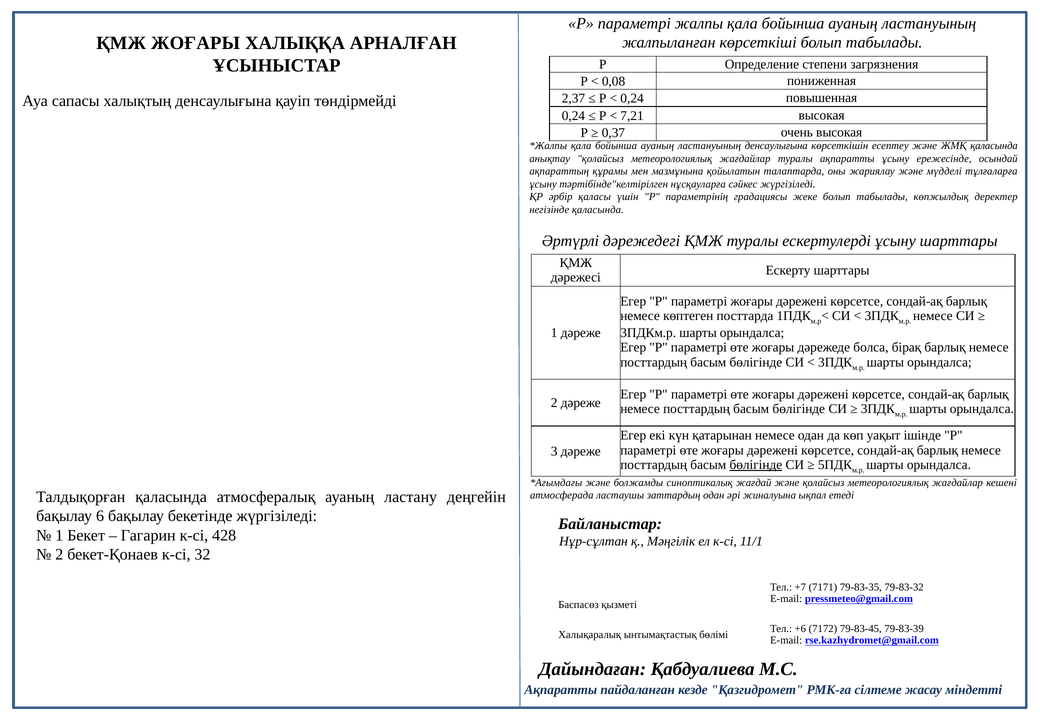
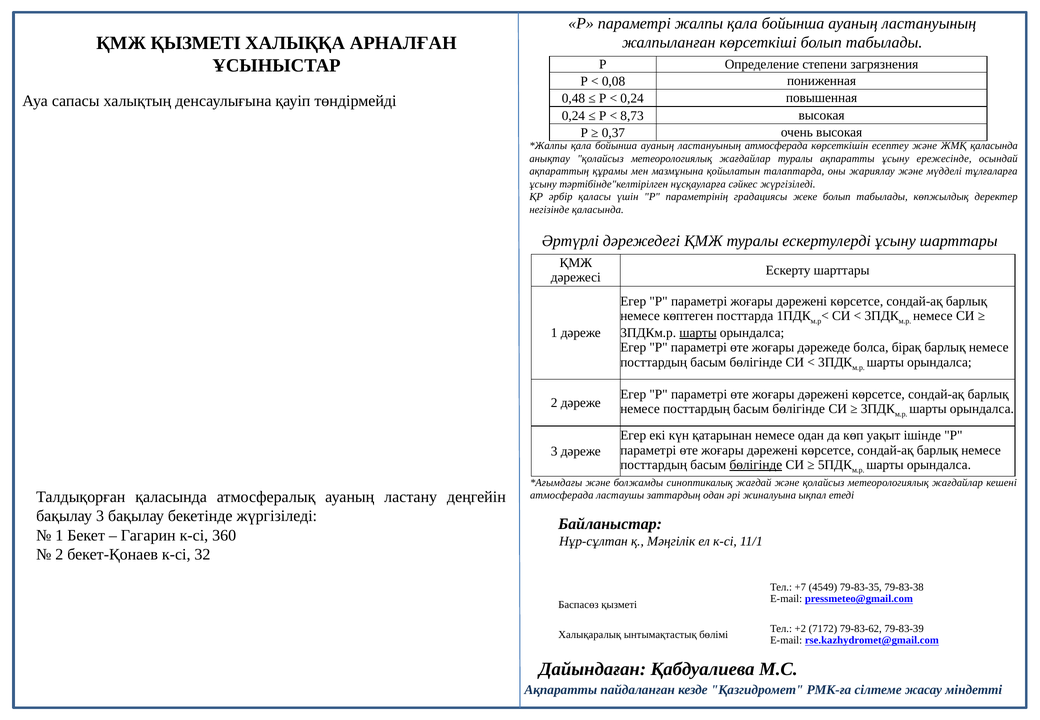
ҚМЖ ЖОҒАРЫ: ЖОҒАРЫ -> ҚЫЗМЕТІ
2,37: 2,37 -> 0,48
7,21: 7,21 -> 8,73
ластануының денсаулығына: денсаулығына -> атмосферада
шарты at (698, 333) underline: none -> present
бақылау 6: 6 -> 3
428: 428 -> 360
7171: 7171 -> 4549
79-83-32: 79-83-32 -> 79-83-38
+6: +6 -> +2
79-83-45: 79-83-45 -> 79-83-62
